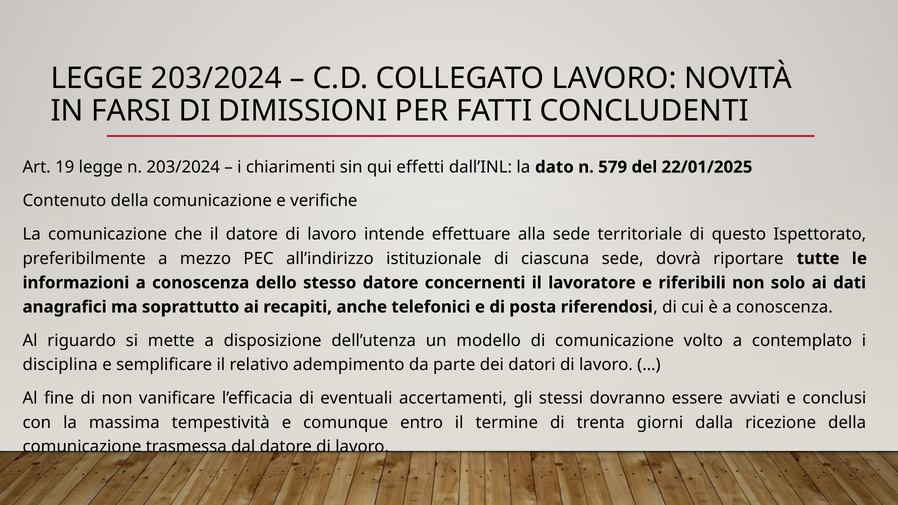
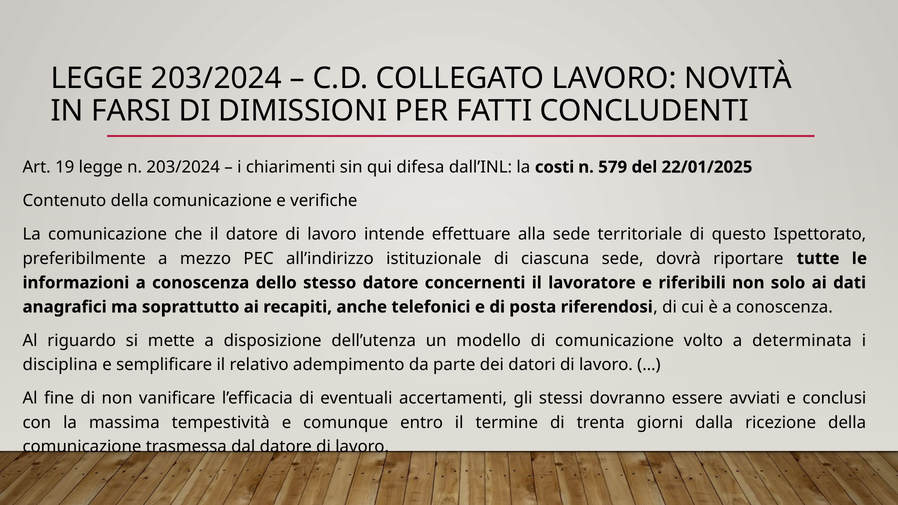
effetti: effetti -> difesa
dato: dato -> costi
contemplato: contemplato -> determinata
